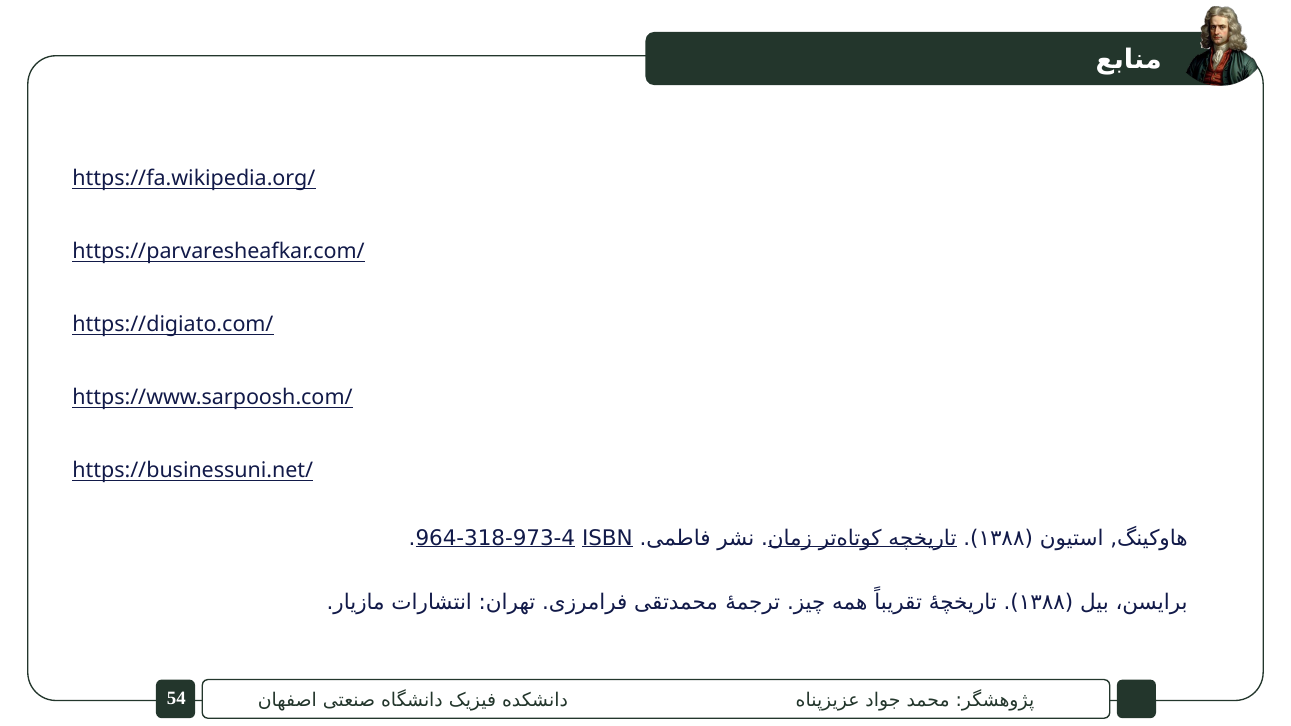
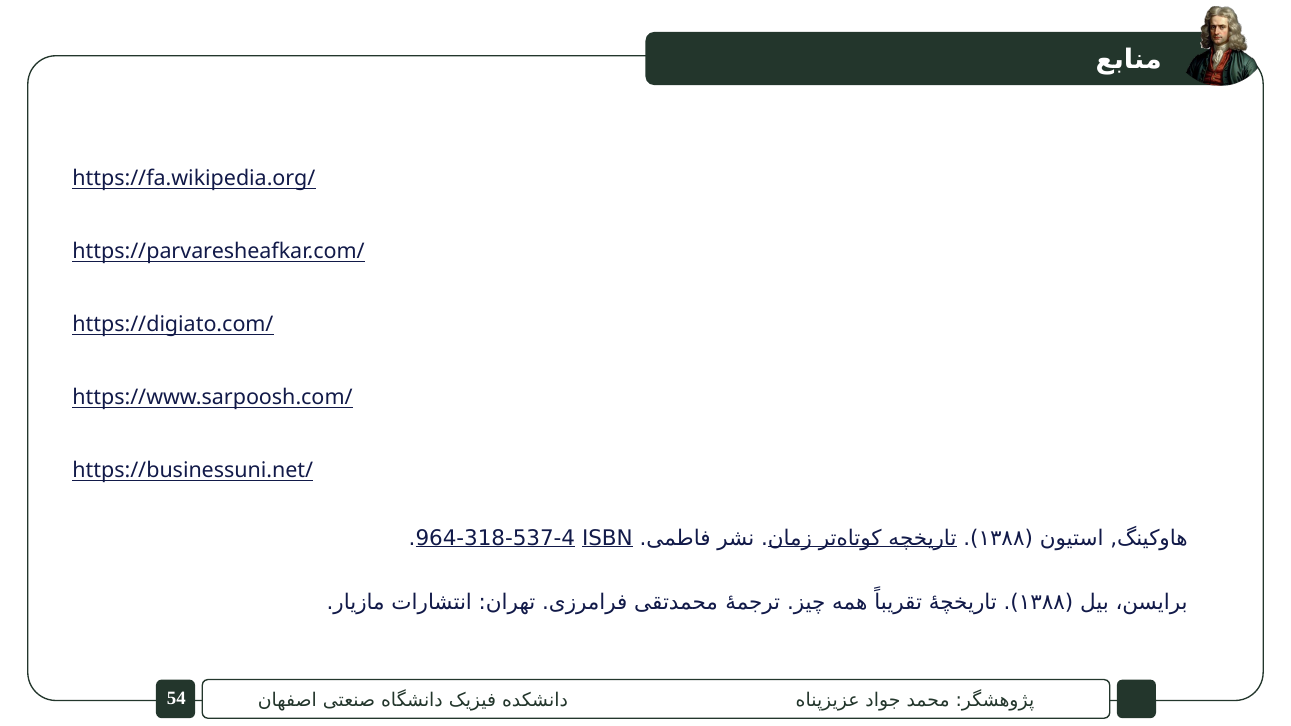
964-318-973-4: 964-318-973-4 -> 964-318-537-4
